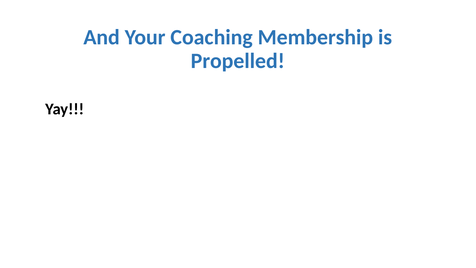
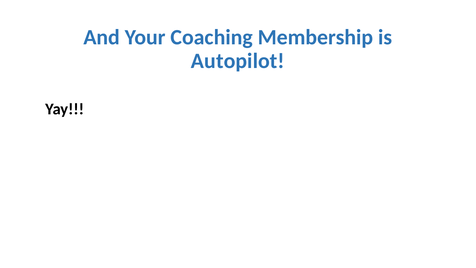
Propelled: Propelled -> Autopilot
